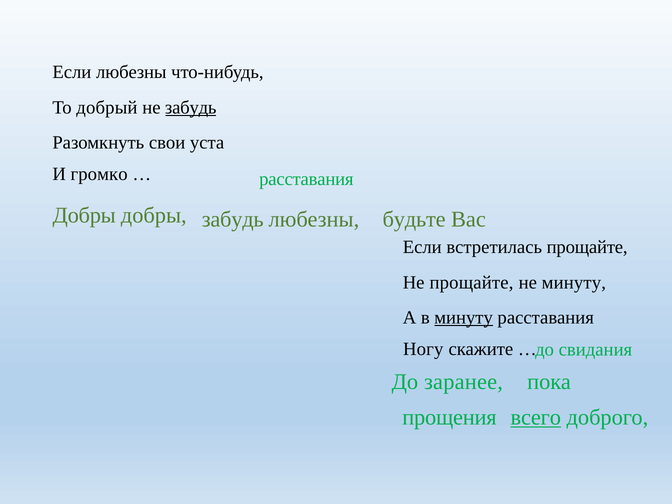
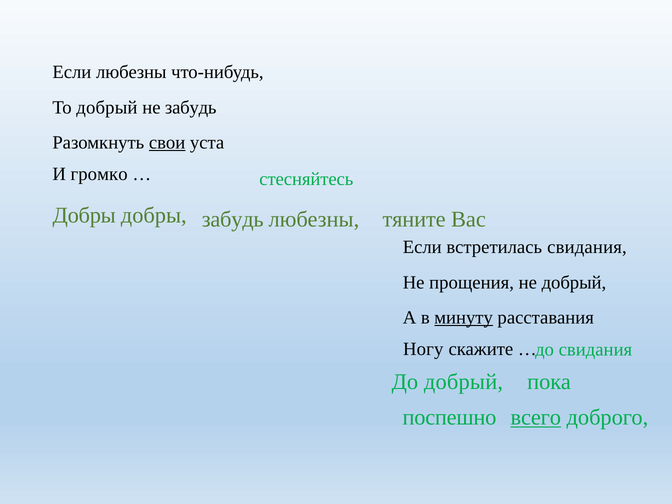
забудь at (191, 107) underline: present -> none
свои underline: none -> present
расставания at (306, 179): расставания -> стесняйтесь
будьте: будьте -> тяните
встретилась прощайте: прощайте -> свидания
Не прощайте: прощайте -> прощения
не минуту: минуту -> добрый
До заранее: заранее -> добрый
прощения: прощения -> поспешно
